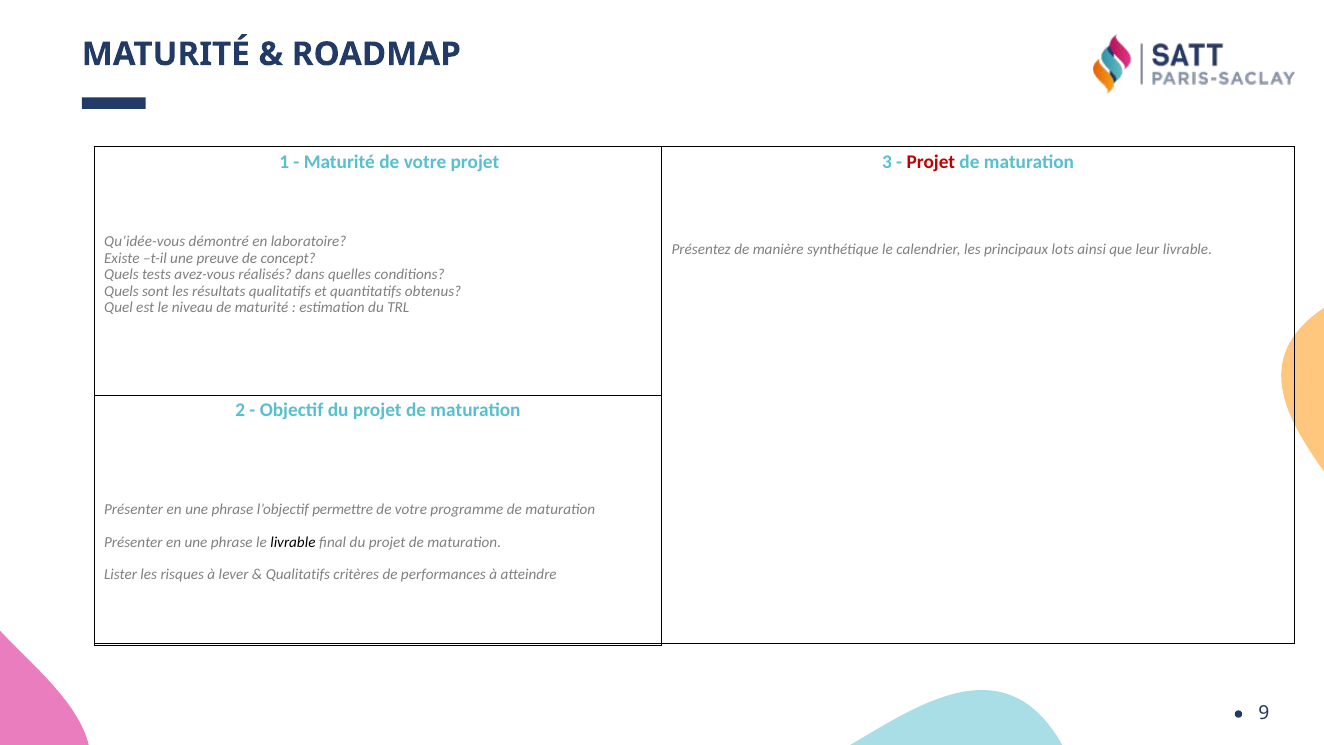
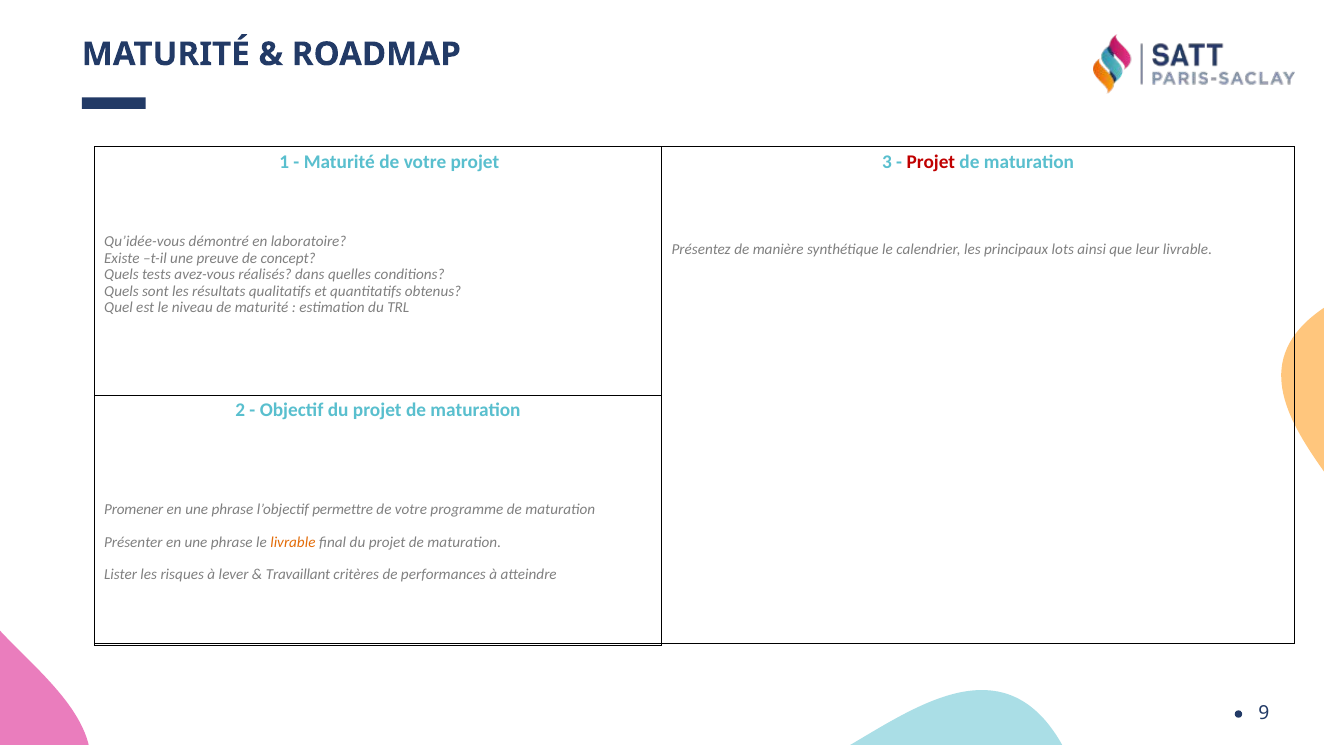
Présenter at (134, 509): Présenter -> Promener
livrable at (293, 542) colour: black -> orange
Qualitatifs at (298, 575): Qualitatifs -> Travaillant
